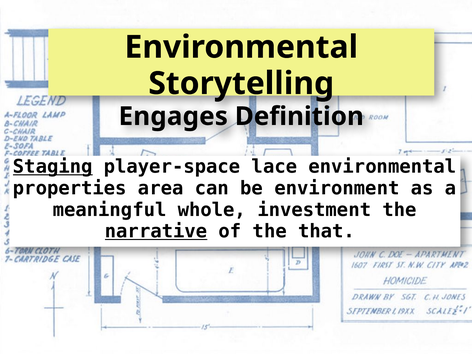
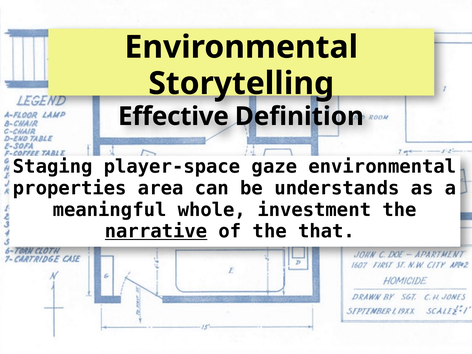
Engages: Engages -> Effective
Staging underline: present -> none
lace: lace -> gaze
environment: environment -> understands
